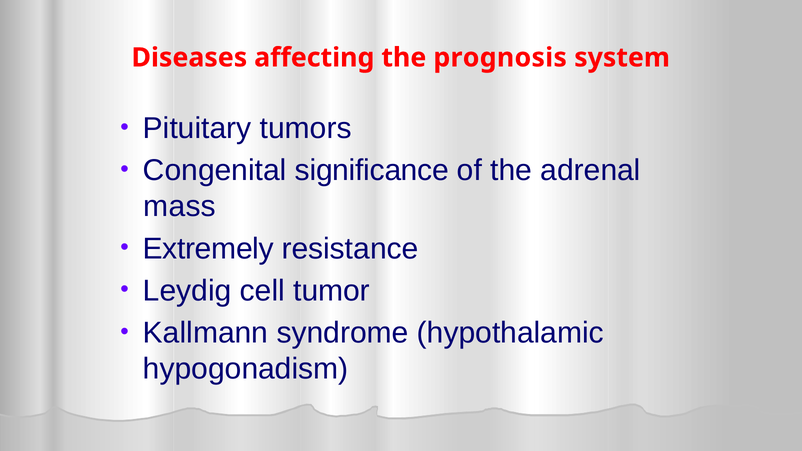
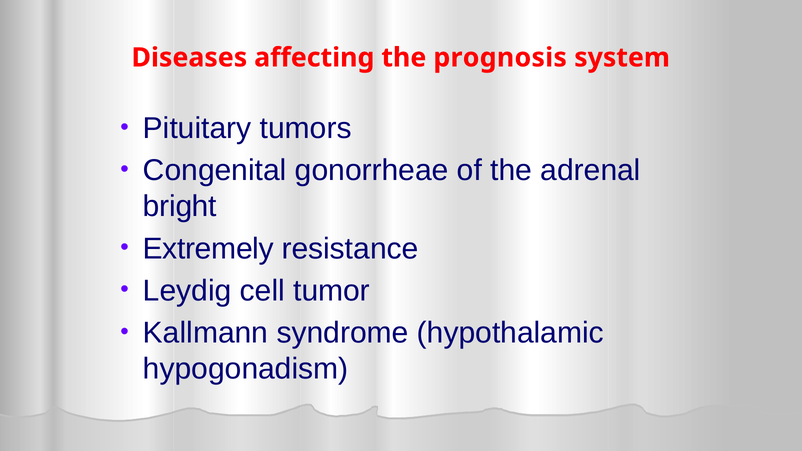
significance: significance -> gonorrheae
mass: mass -> bright
